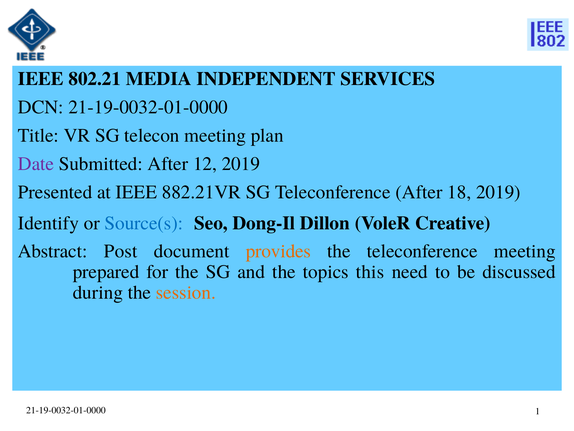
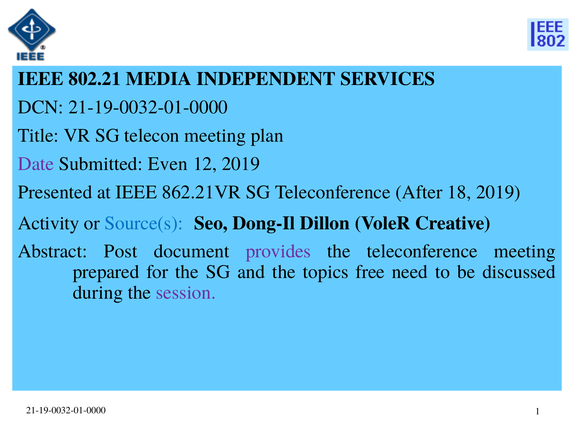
Submitted After: After -> Even
882.21VR: 882.21VR -> 862.21VR
Identify: Identify -> Activity
provides colour: orange -> purple
this: this -> free
session colour: orange -> purple
